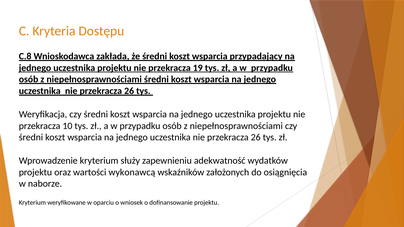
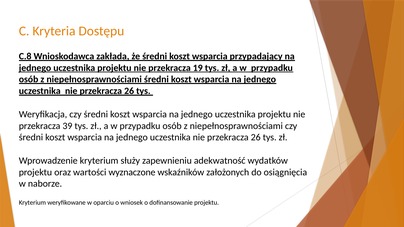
10: 10 -> 39
wykonawcą: wykonawcą -> wyznaczone
